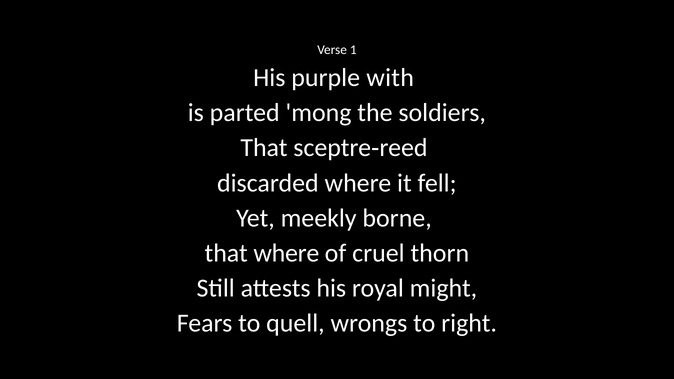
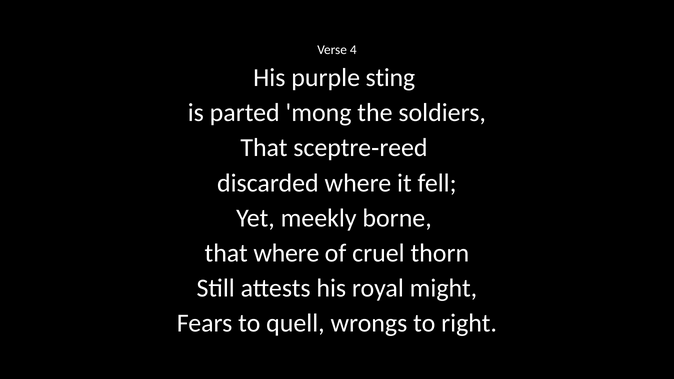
1: 1 -> 4
with: with -> sting
